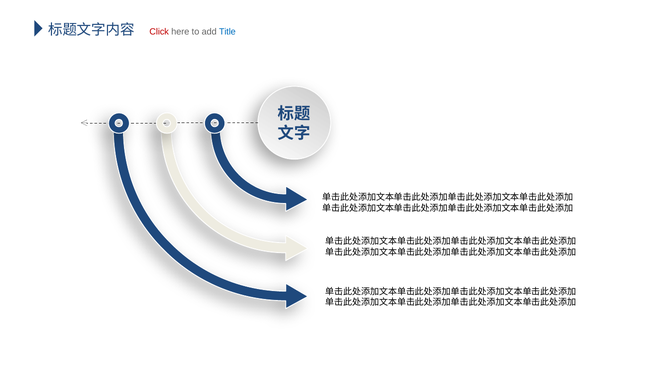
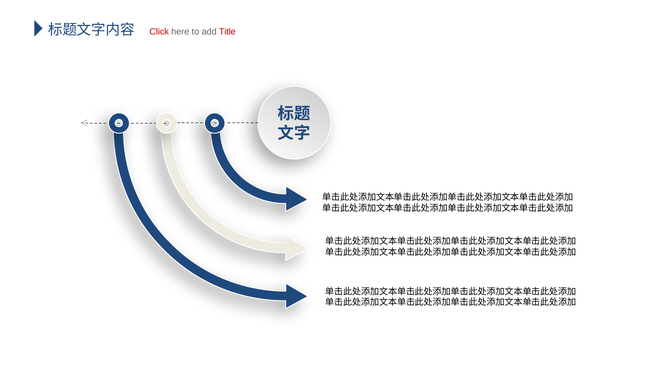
Title colour: blue -> red
